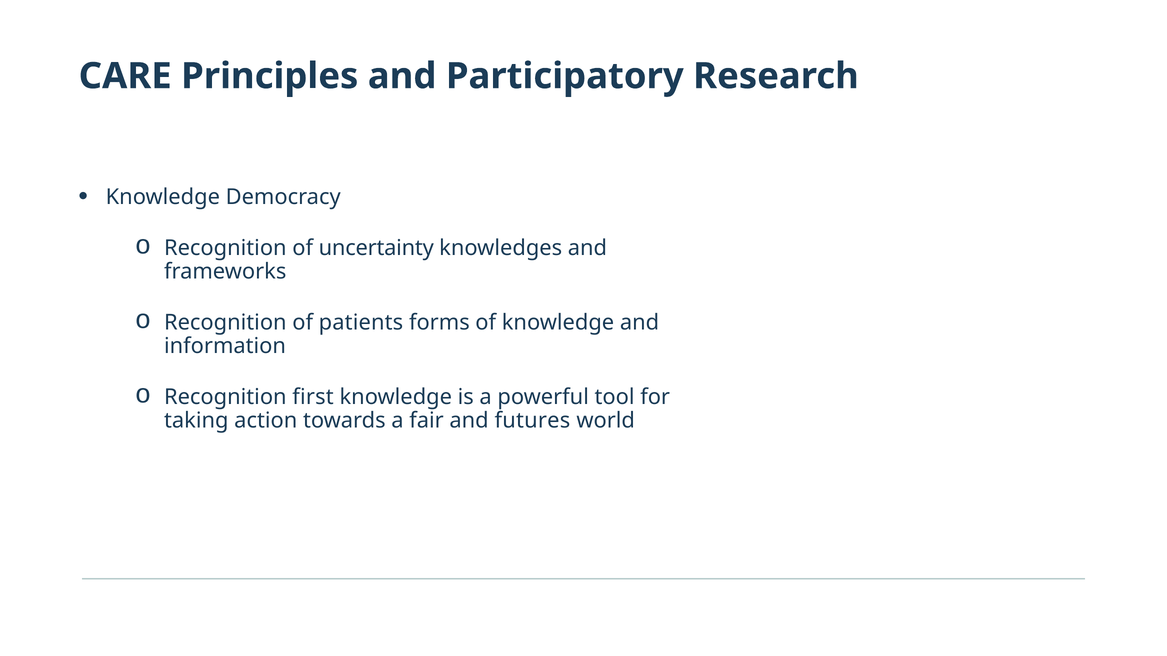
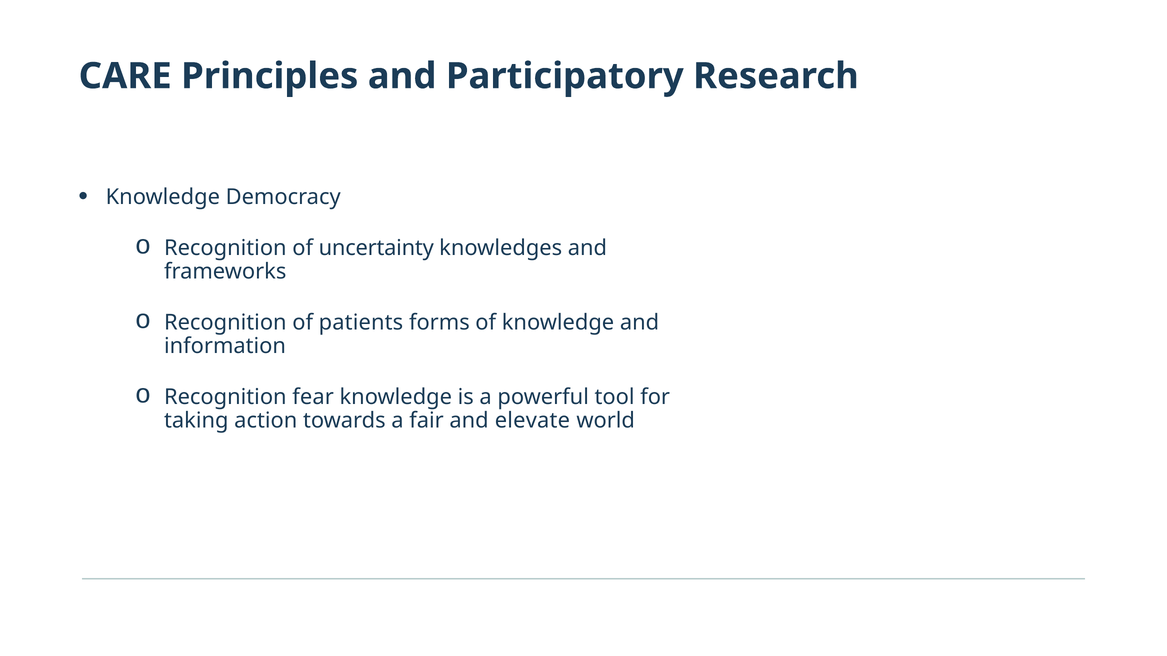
first: first -> fear
futures: futures -> elevate
